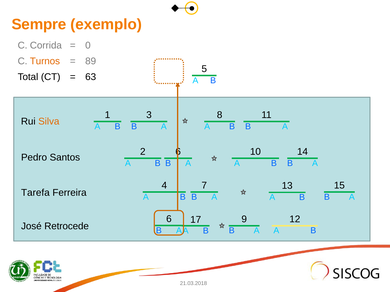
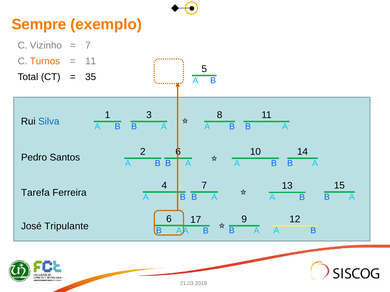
Corrida: Corrida -> Vizinho
0 at (88, 46): 0 -> 7
89 at (91, 61): 89 -> 11
63: 63 -> 35
Silva colour: orange -> blue
Retrocede: Retrocede -> Tripulante
